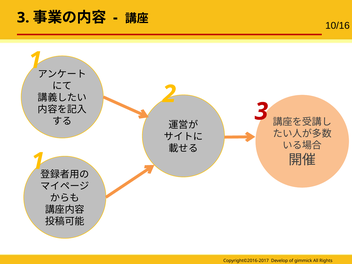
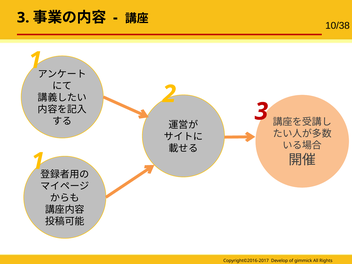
10/16: 10/16 -> 10/38
